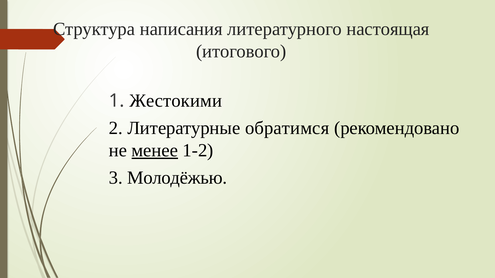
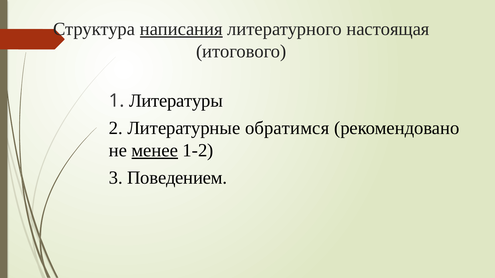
написания underline: none -> present
Жестокими: Жестокими -> Литературы
Молодёжью: Молодёжью -> Поведением
